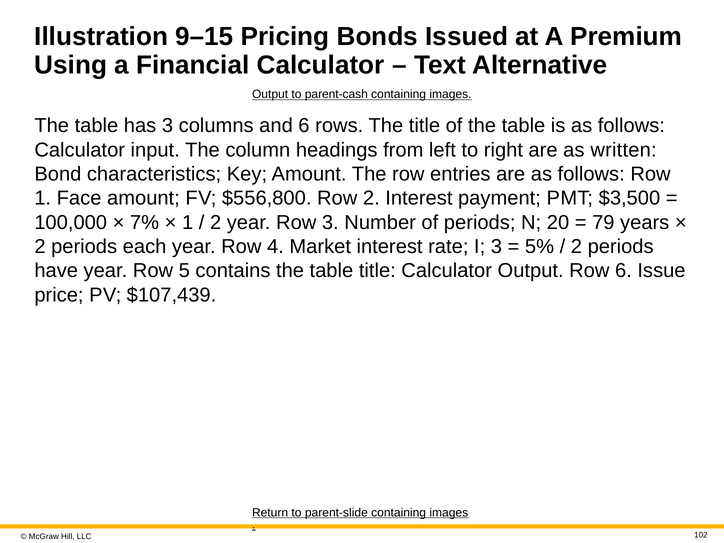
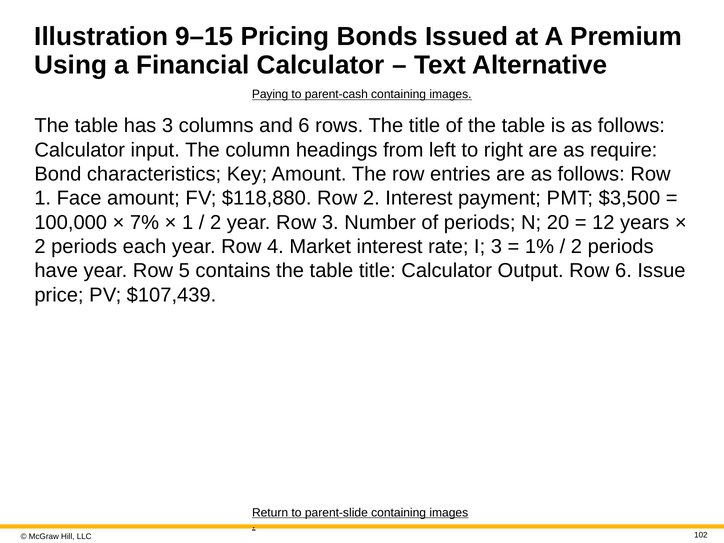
Output at (270, 94): Output -> Paying
written: written -> require
$556,800: $556,800 -> $118,880
79: 79 -> 12
5%: 5% -> 1%
